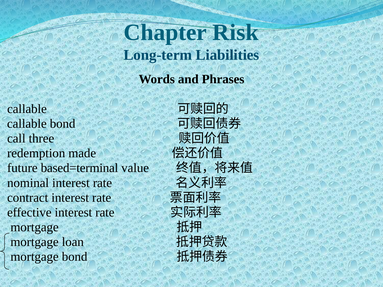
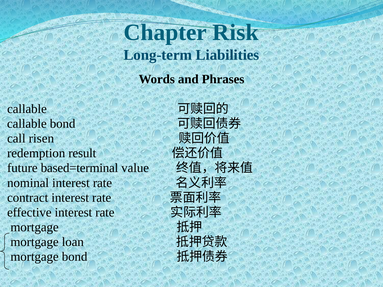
three: three -> risen
made: made -> result
